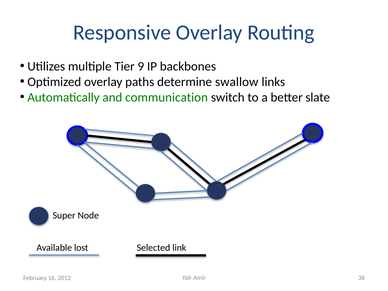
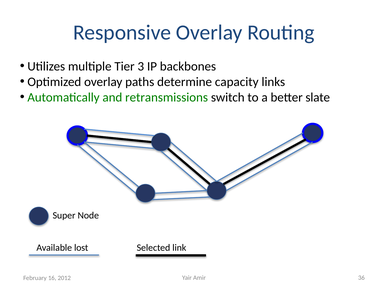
9: 9 -> 3
swallow: swallow -> capacity
communication: communication -> retransmissions
